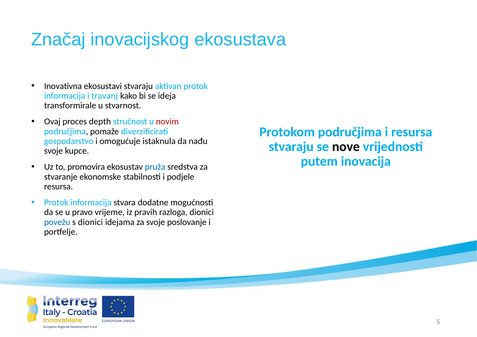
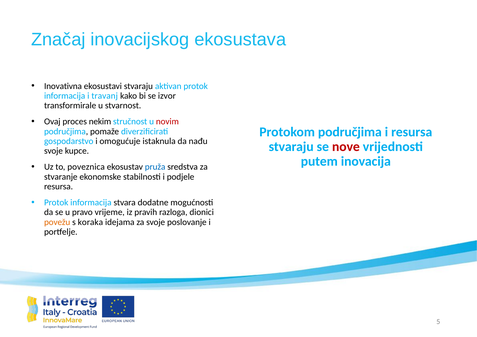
ideja: ideja -> izvor
depth: depth -> nekim
nove colour: black -> red
promovira: promovira -> poveznica
povežu colour: blue -> orange
s dionici: dionici -> koraka
